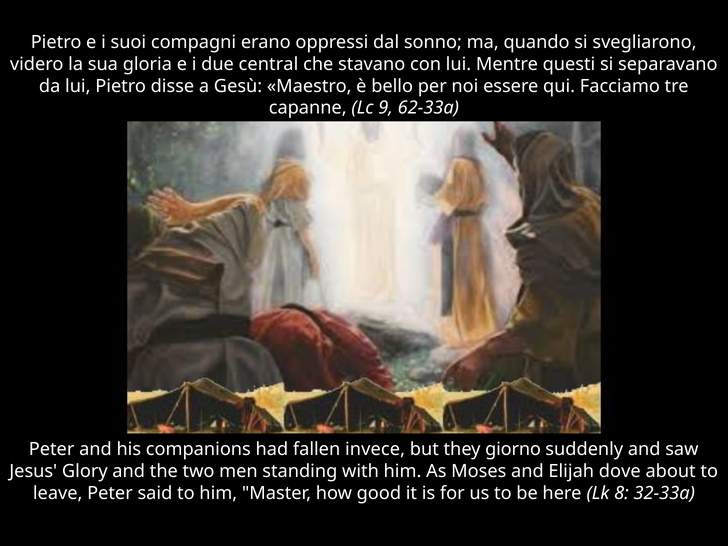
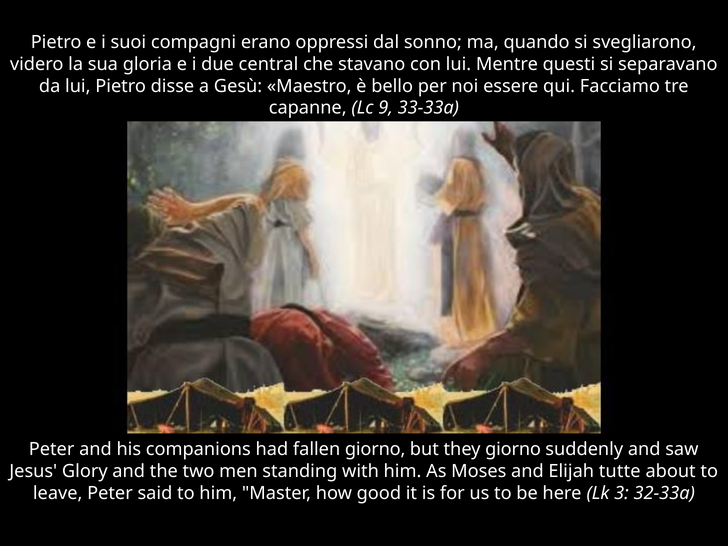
62-33a: 62-33a -> 33-33a
fallen invece: invece -> giorno
dove: dove -> tutte
8: 8 -> 3
